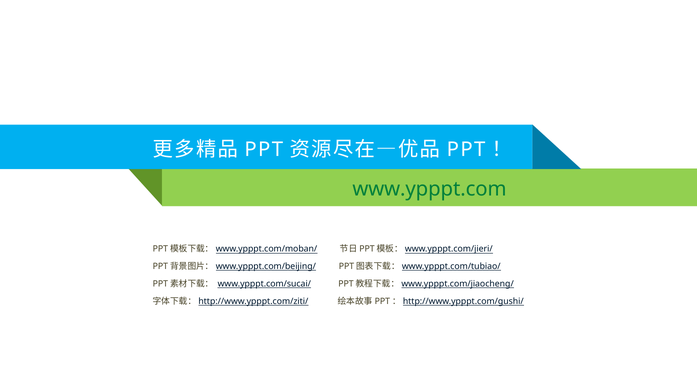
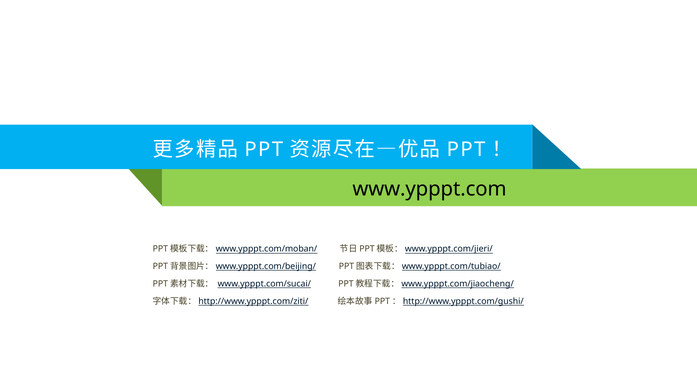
www.ypppt.com colour: green -> black
